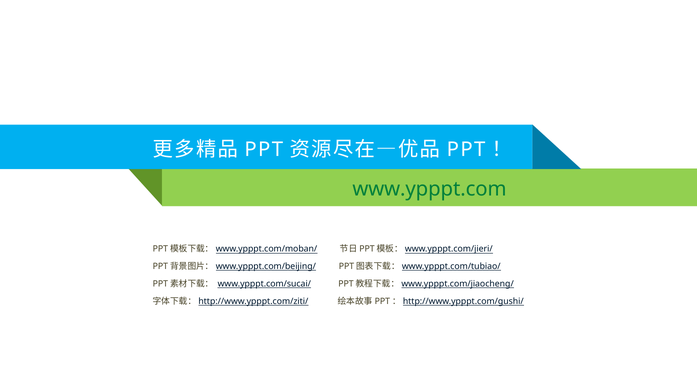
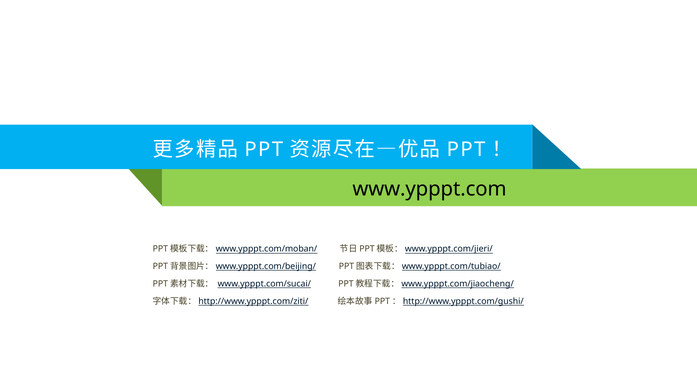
www.ypppt.com colour: green -> black
